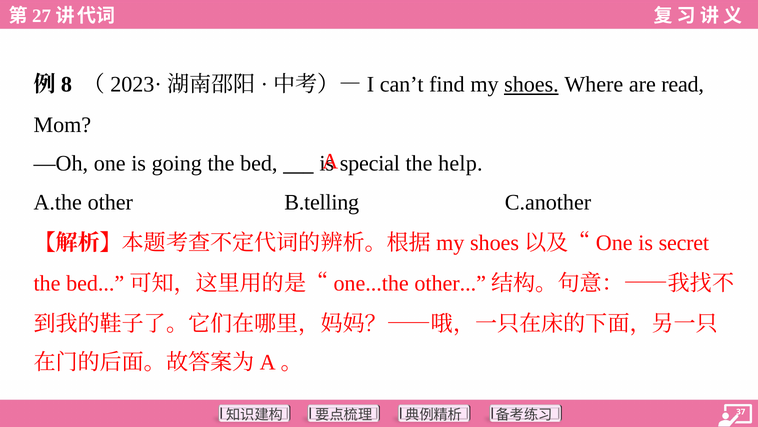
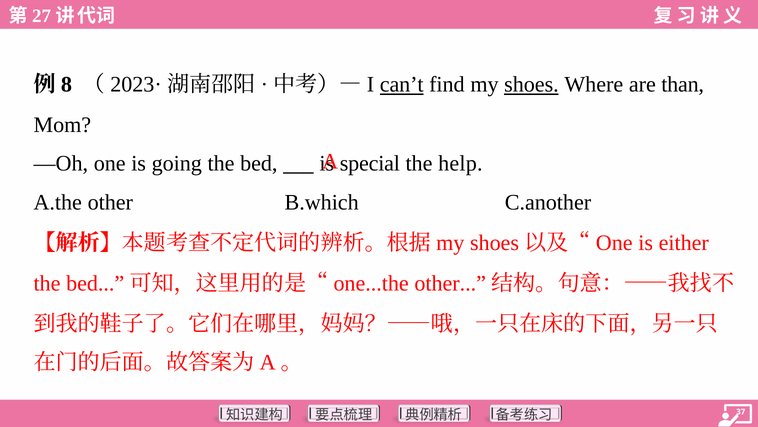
can’t underline: none -> present
read: read -> than
B.telling: B.telling -> B.which
secret: secret -> either
